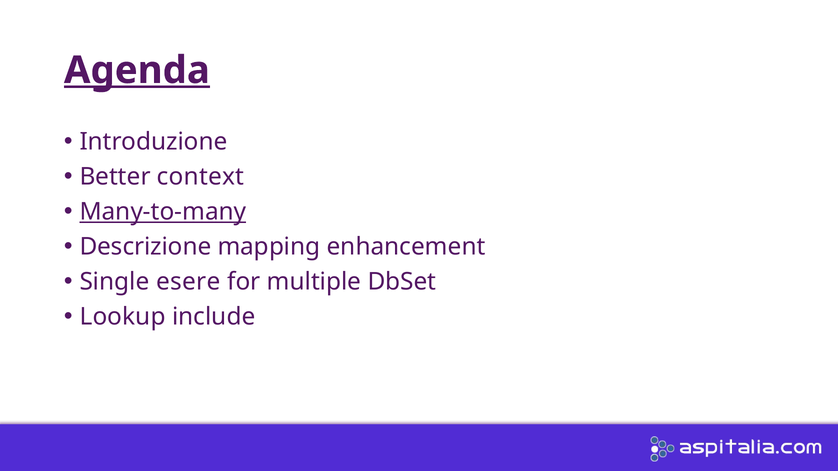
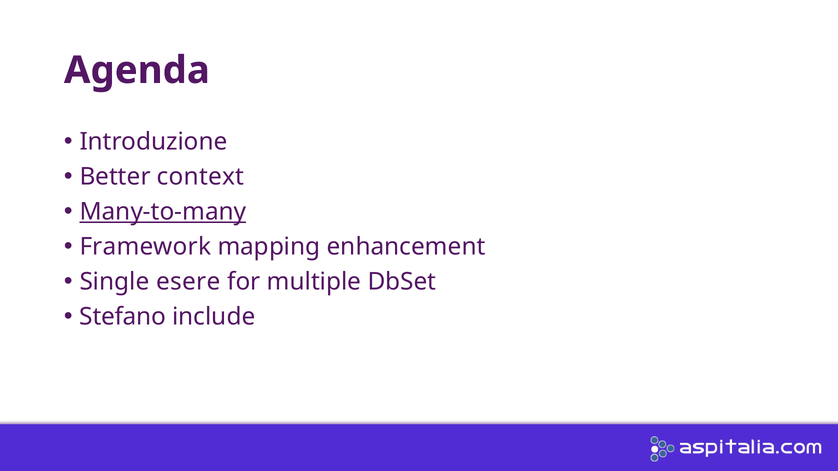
Agenda underline: present -> none
Descrizione: Descrizione -> Framework
Lookup: Lookup -> Stefano
